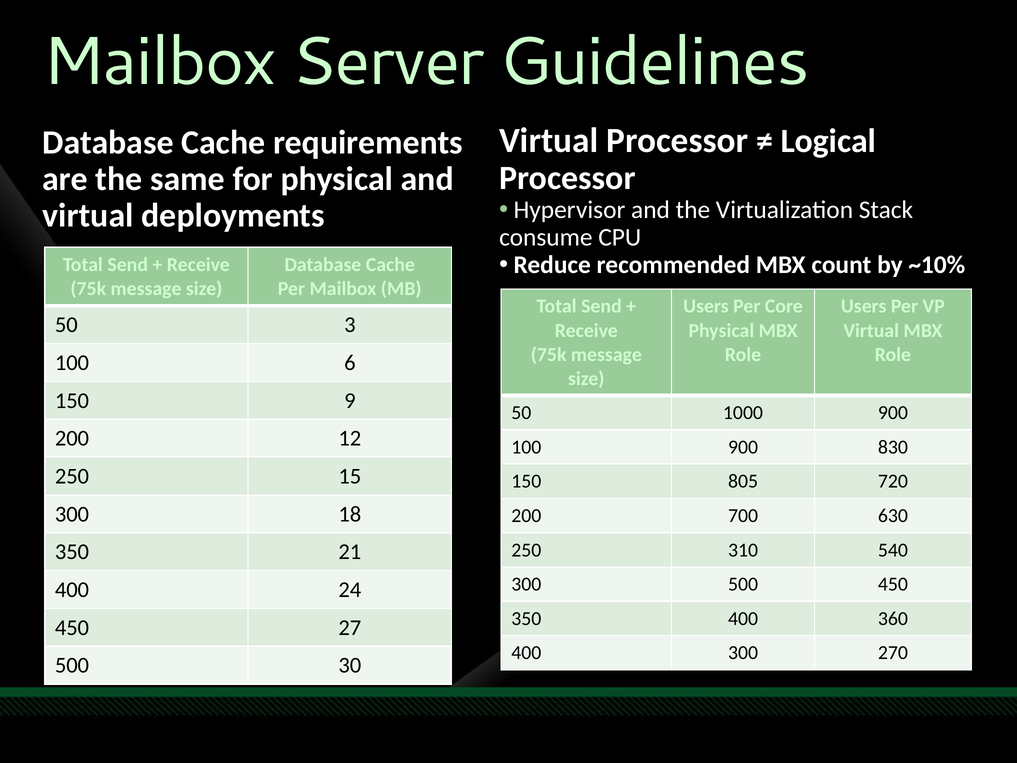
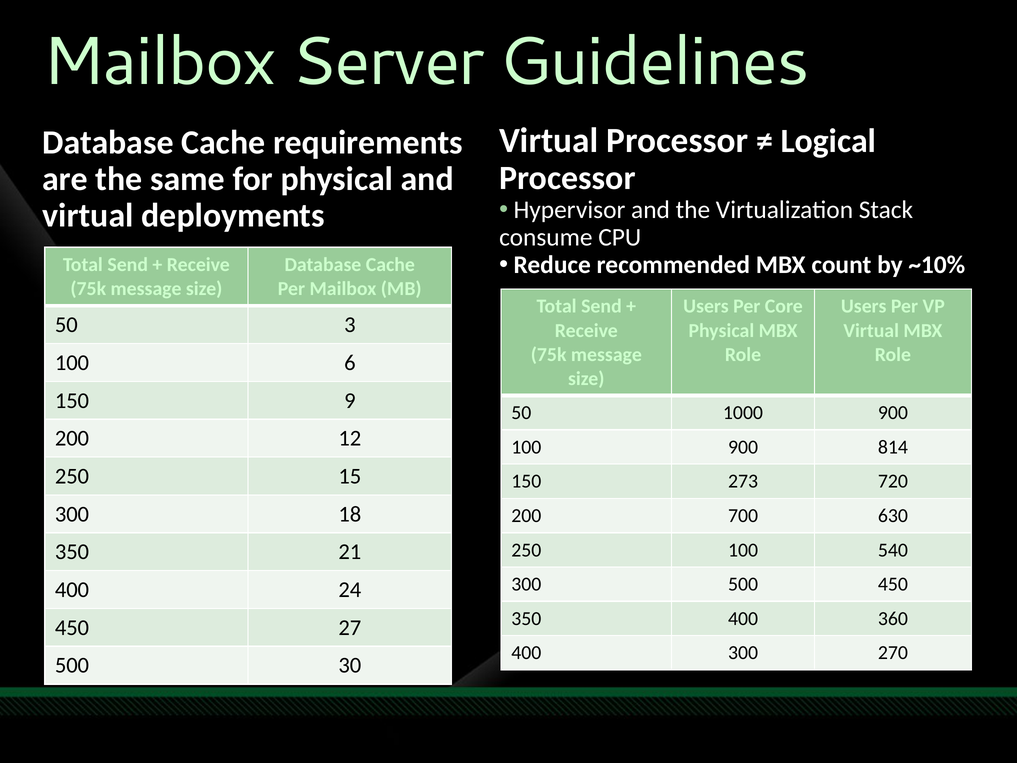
830: 830 -> 814
805: 805 -> 273
250 310: 310 -> 100
